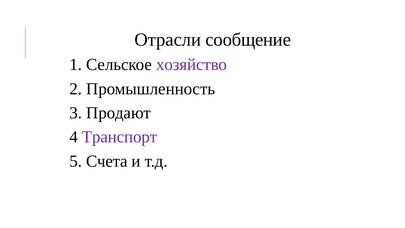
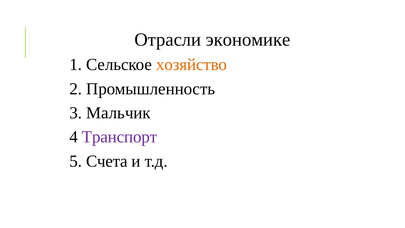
сообщение: сообщение -> экономике
хозяйство colour: purple -> orange
Продают: Продают -> Мальчик
